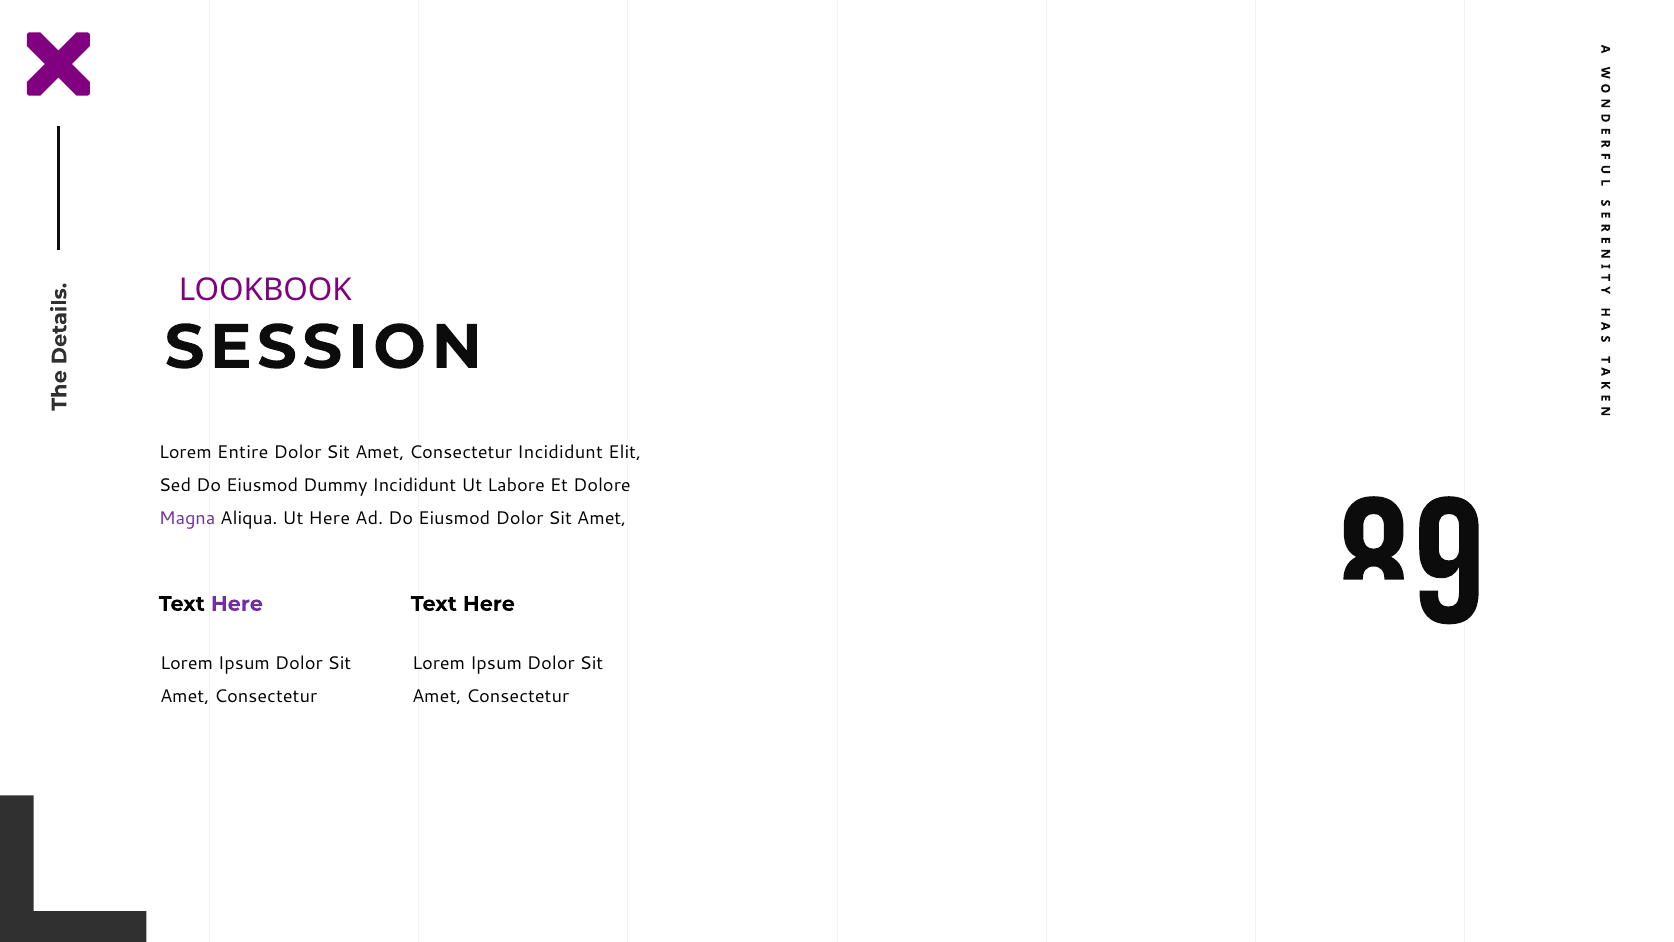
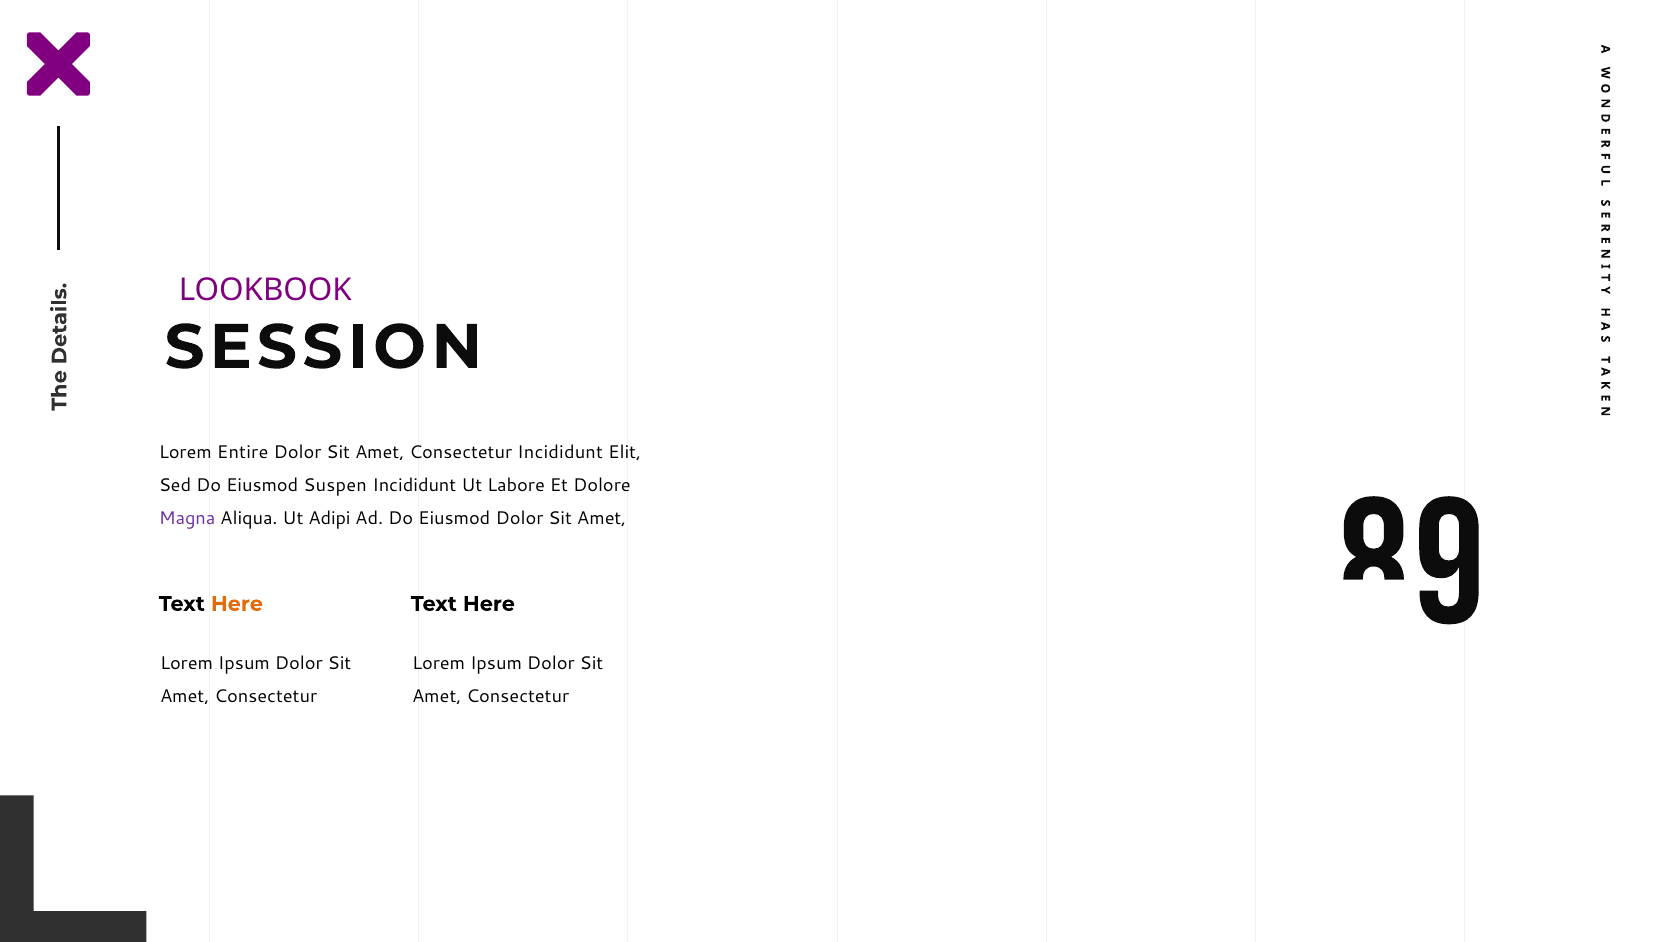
Dummy: Dummy -> Suspen
Ut Here: Here -> Adipi
Here at (237, 604) colour: purple -> orange
